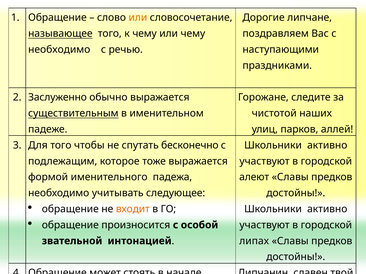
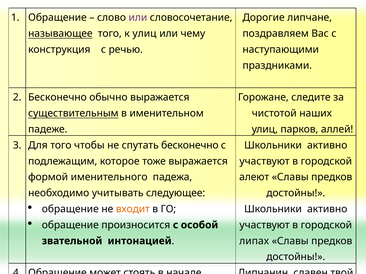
или at (138, 18) colour: orange -> purple
к чему: чему -> улиц
необходимо at (59, 50): необходимо -> конструкция
2 Заслуженно: Заслуженно -> Бесконечно
